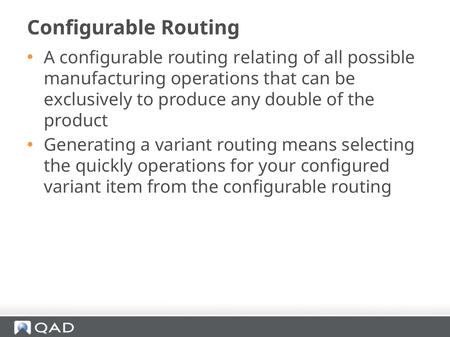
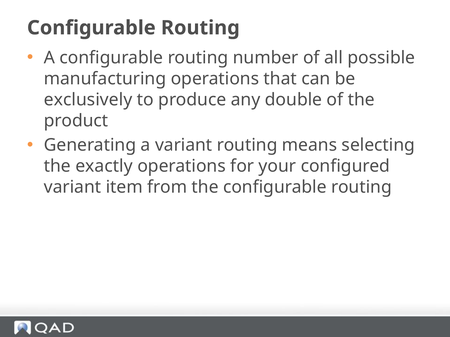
relating: relating -> number
quickly: quickly -> exactly
